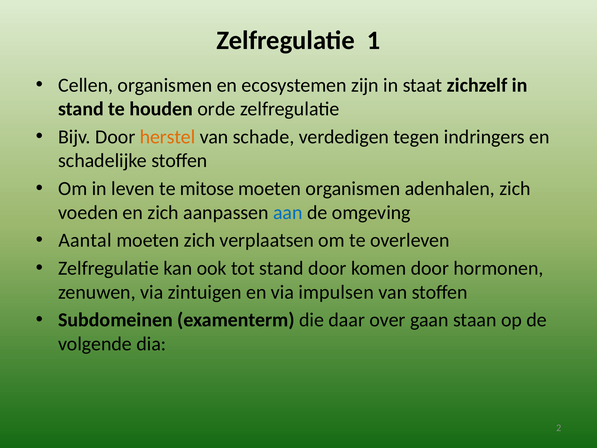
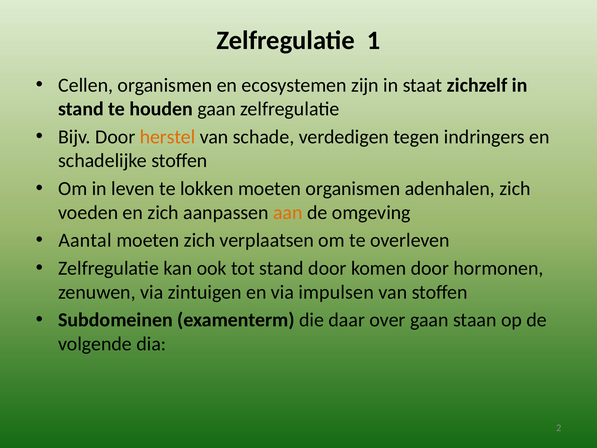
houden orde: orde -> gaan
mitose: mitose -> lokken
aan colour: blue -> orange
